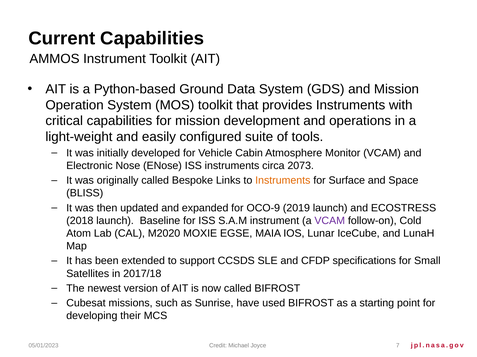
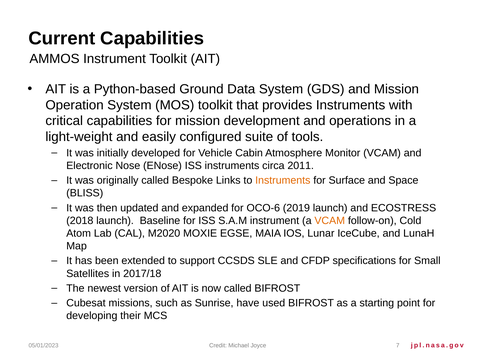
2073: 2073 -> 2011
OCO-9: OCO-9 -> OCO-6
VCAM at (330, 221) colour: purple -> orange
